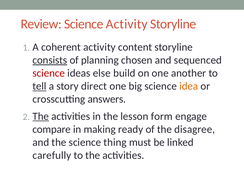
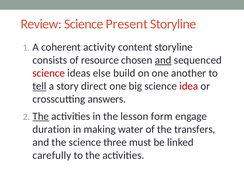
Science Activity: Activity -> Present
consists underline: present -> none
planning: planning -> resource
and at (163, 60) underline: none -> present
idea colour: orange -> red
compare: compare -> duration
ready: ready -> water
disagree: disagree -> transfers
thing: thing -> three
